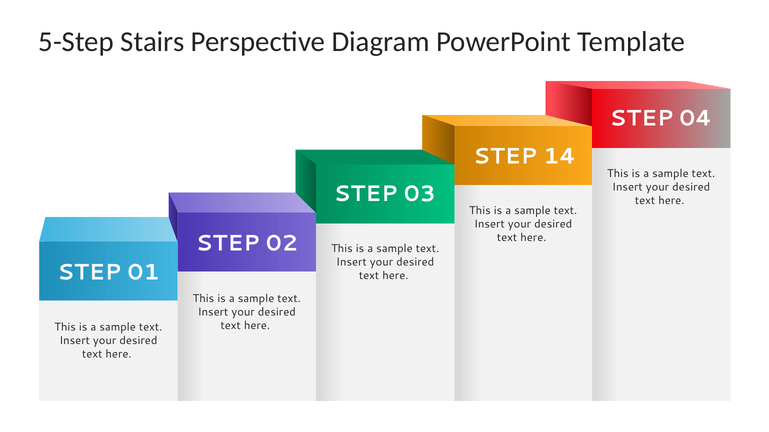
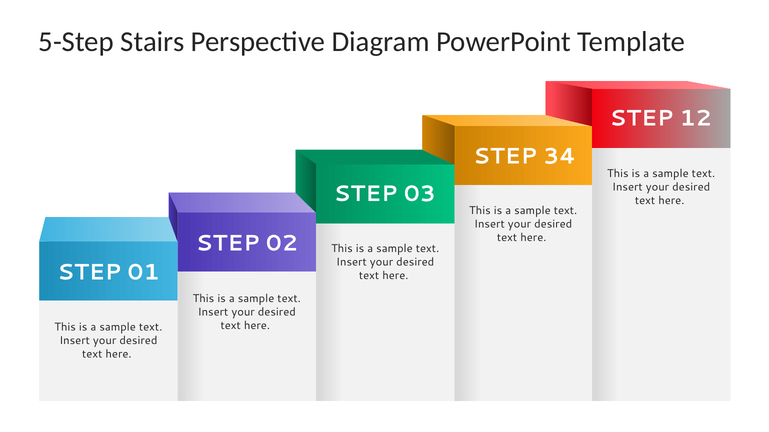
04: 04 -> 12
14: 14 -> 34
